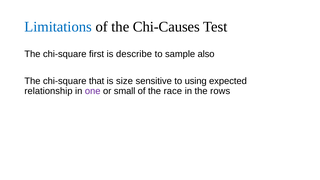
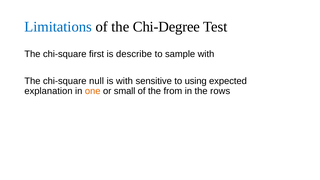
Chi-Causes: Chi-Causes -> Chi-Degree
sample also: also -> with
that: that -> null
is size: size -> with
relationship: relationship -> explanation
one colour: purple -> orange
race: race -> from
